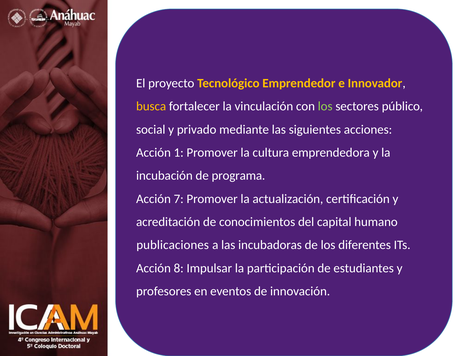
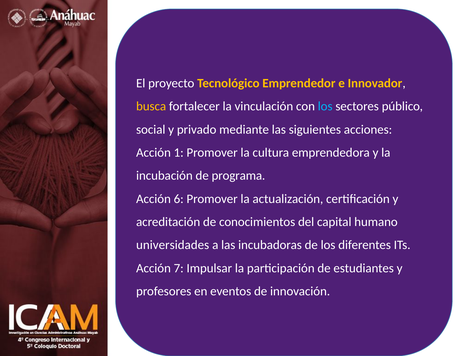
los at (325, 106) colour: light green -> light blue
7: 7 -> 6
publicaciones: publicaciones -> universidades
8: 8 -> 7
